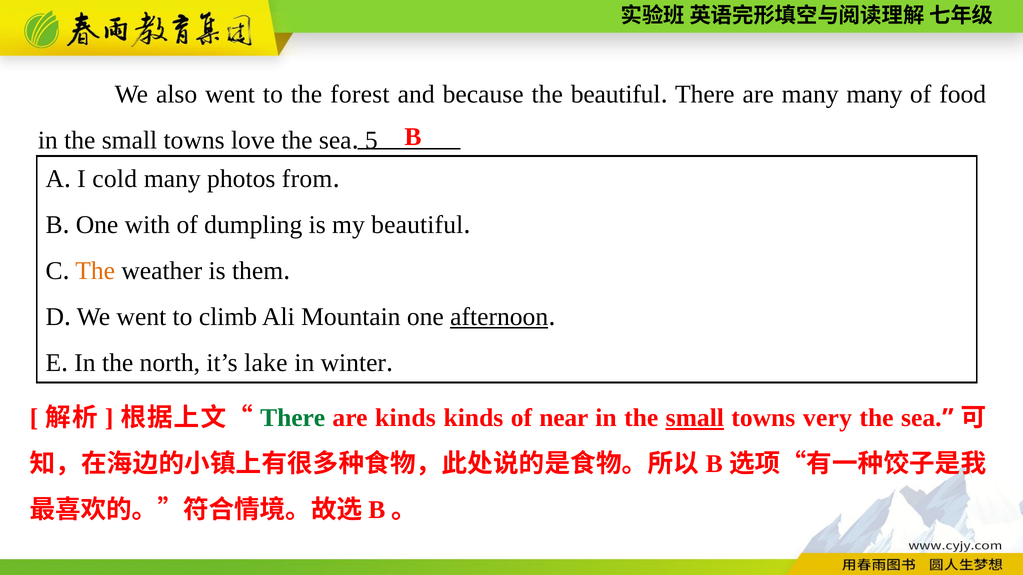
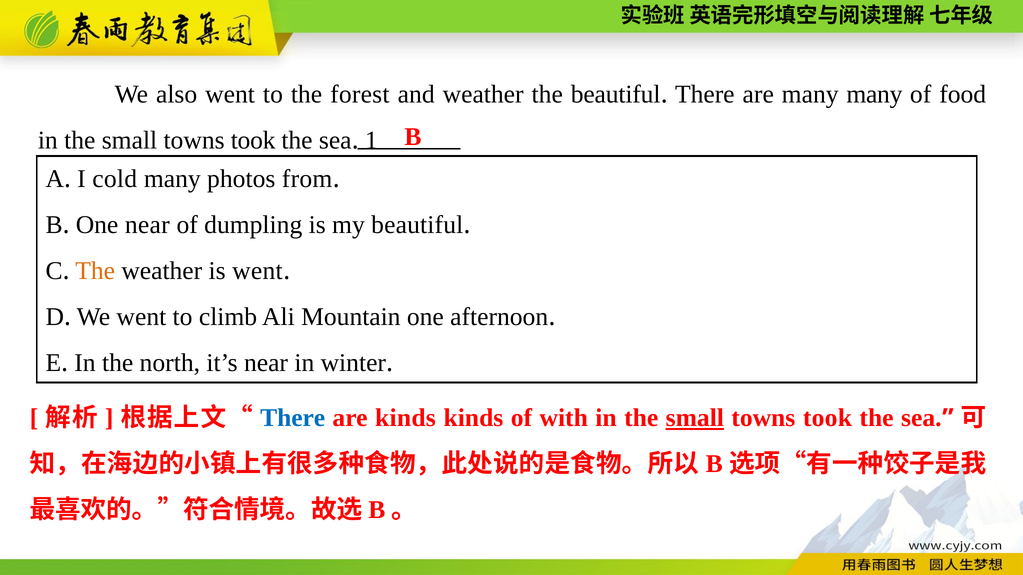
and because: because -> weather
love at (253, 140): love -> took
5: 5 -> 1
One with: with -> near
is them: them -> went
afternoon underline: present -> none
it’s lake: lake -> near
There at (293, 418) colour: green -> blue
near: near -> with
very at (827, 418): very -> took
